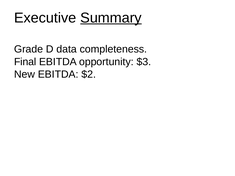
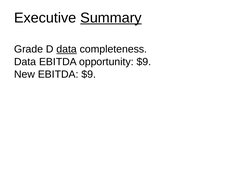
data at (67, 49) underline: none -> present
Final at (25, 62): Final -> Data
opportunity $3: $3 -> $9
EBITDA $2: $2 -> $9
